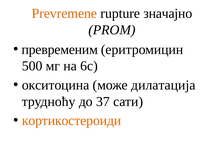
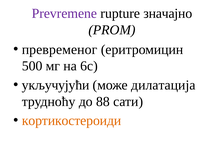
Prevremene colour: orange -> purple
превременим: превременим -> прeвремeнoг
окситоцина: окситоцина -> укључујући
37: 37 -> 88
